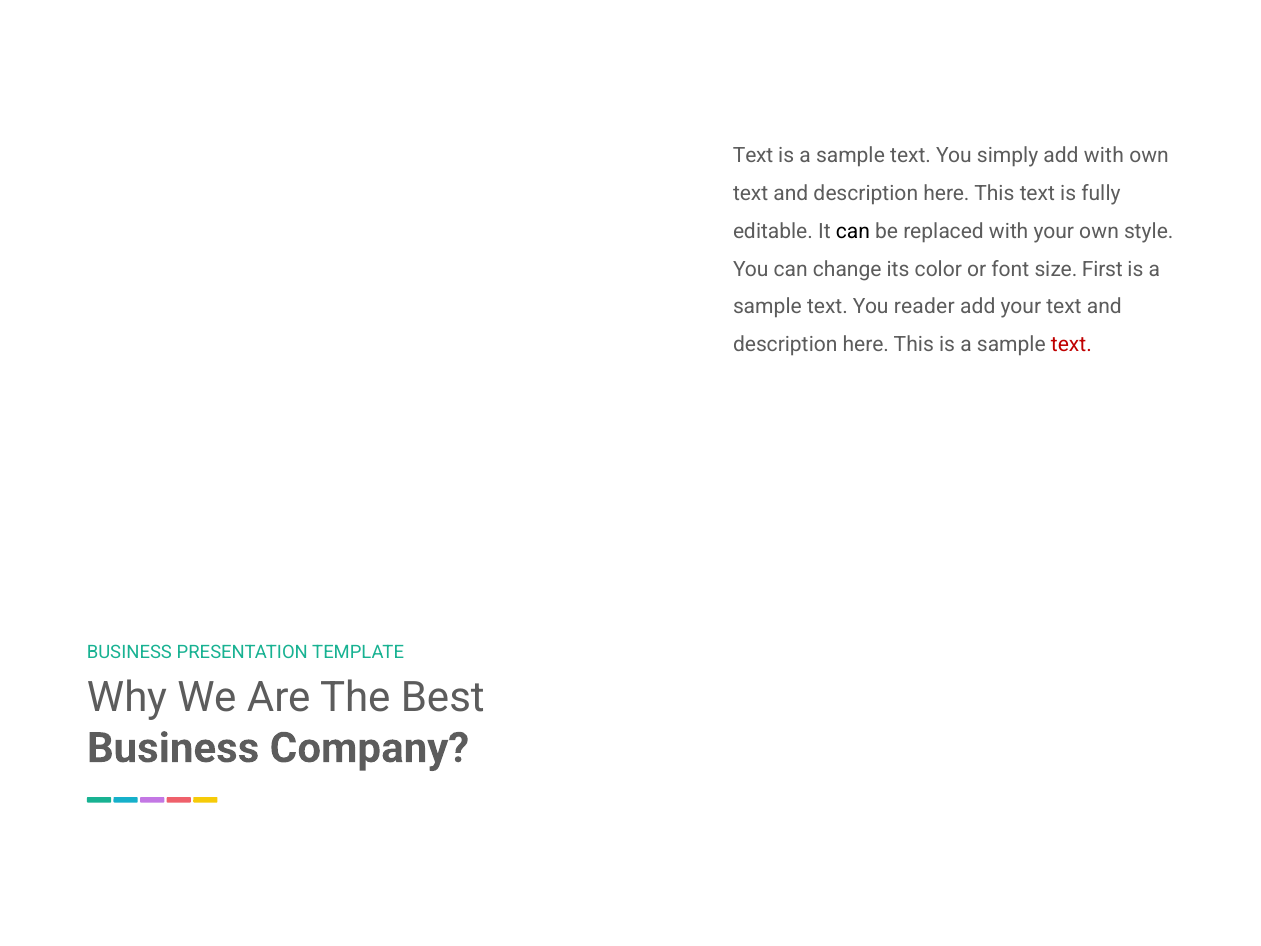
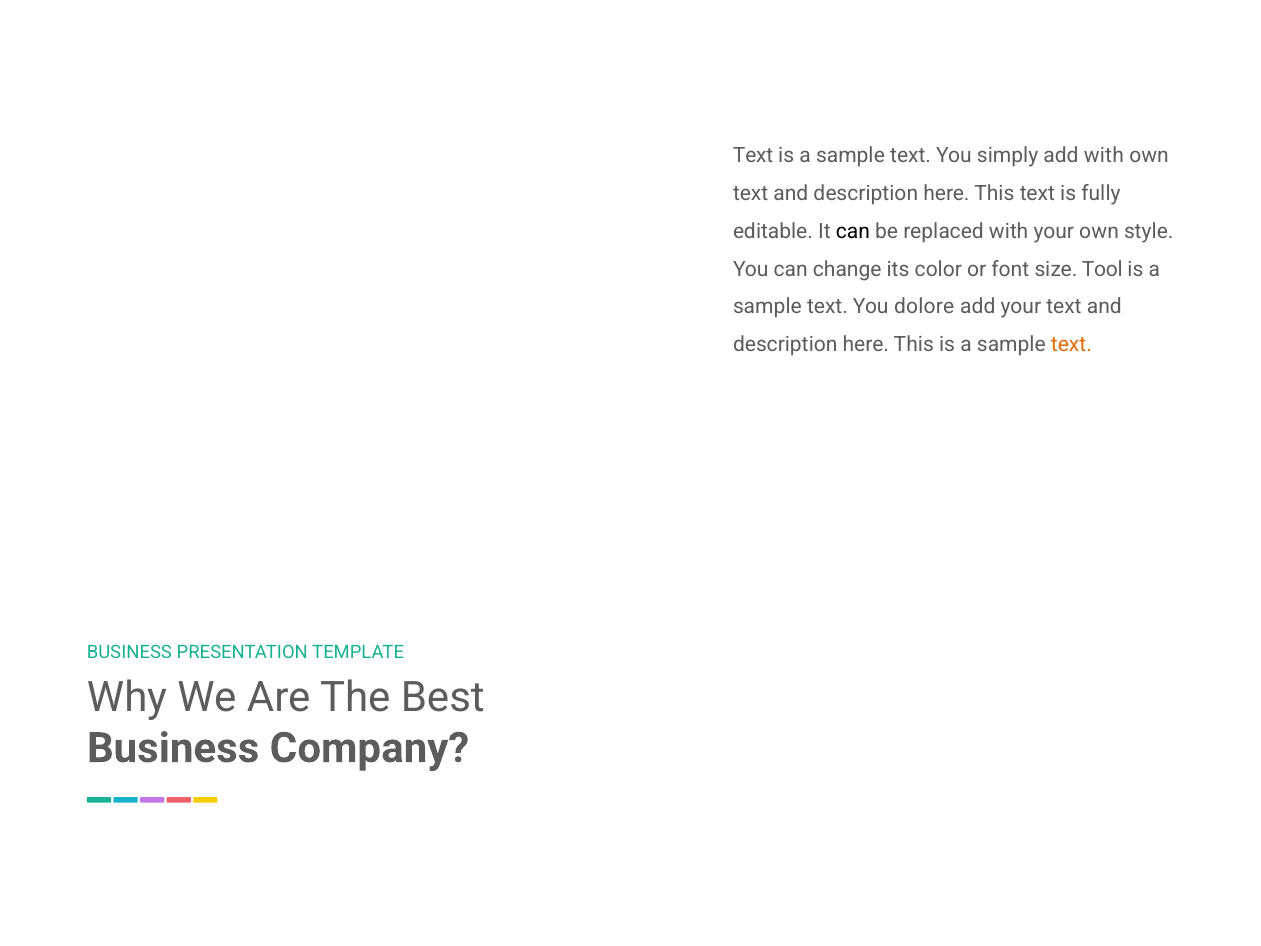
First: First -> Tool
reader: reader -> dolore
text at (1071, 345) colour: red -> orange
